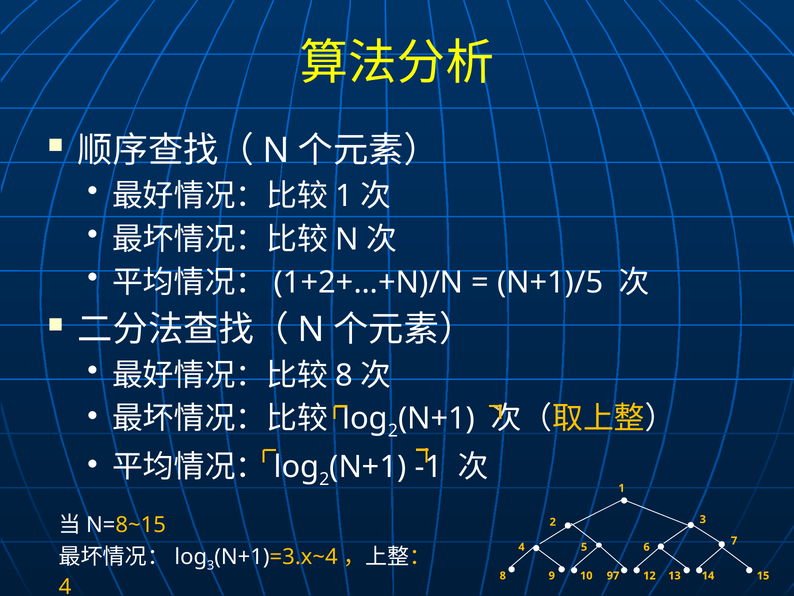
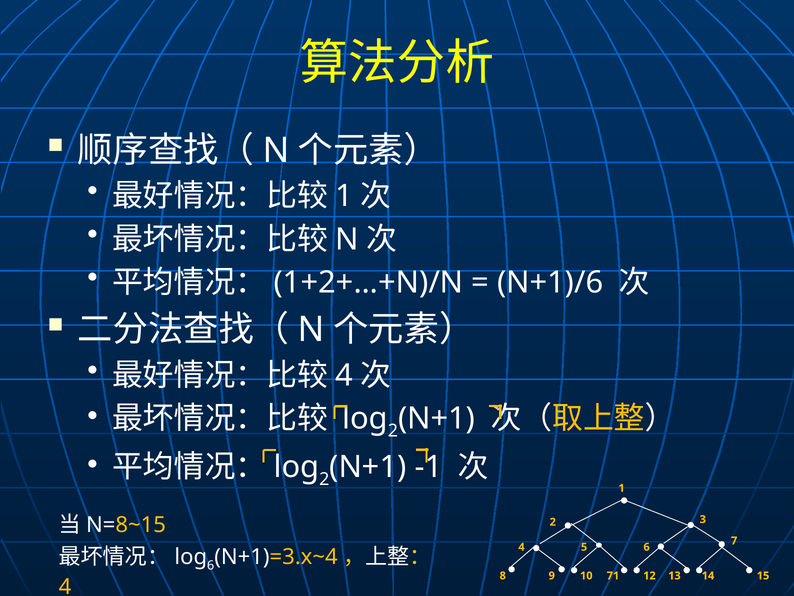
N+1)/5: N+1)/5 -> N+1)/6
8 at (344, 375): 8 -> 4
3 at (211, 565): 3 -> 6
97: 97 -> 71
